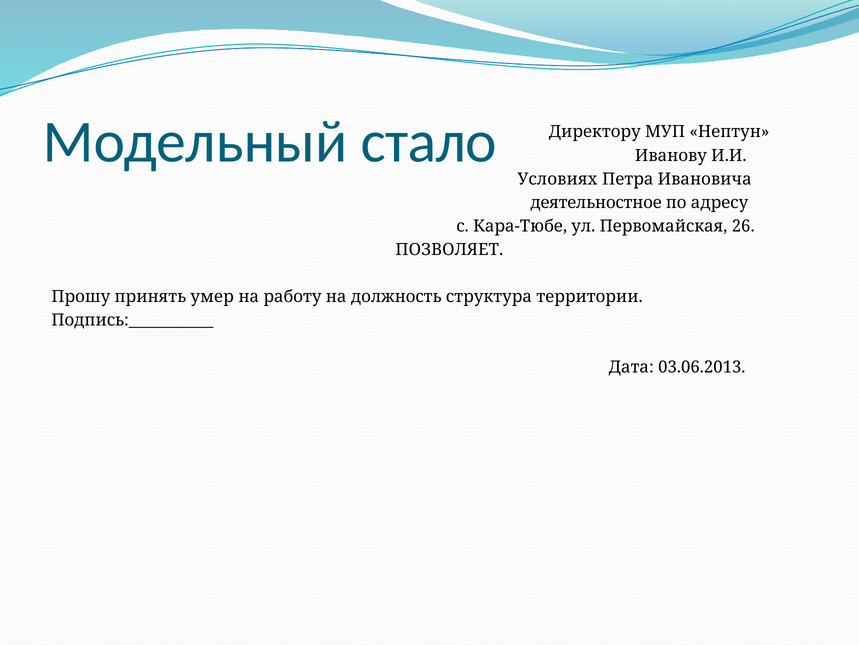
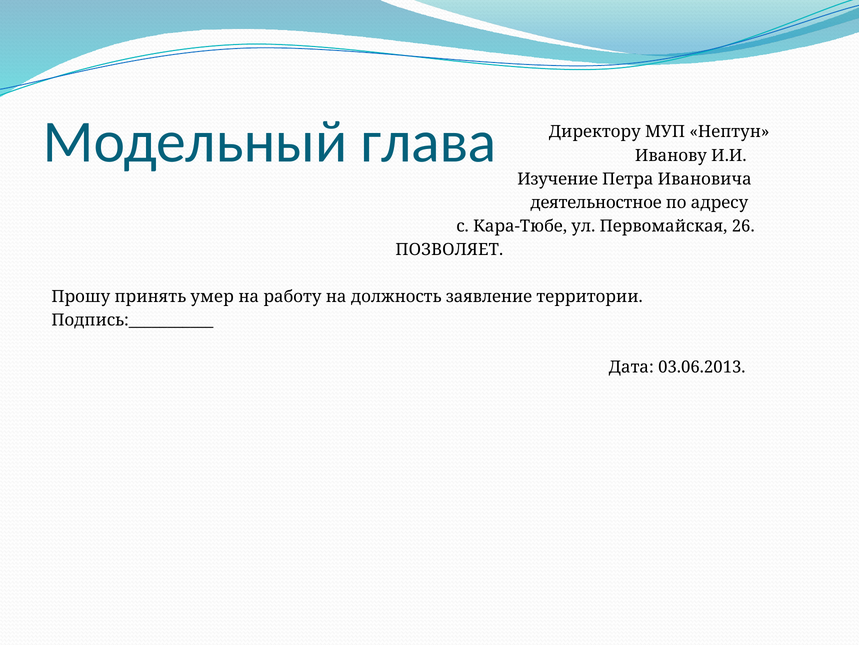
стало: стало -> глава
Условиях: Условиях -> Изучение
структура: структура -> заявление
